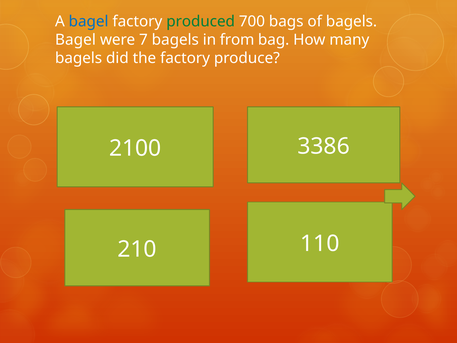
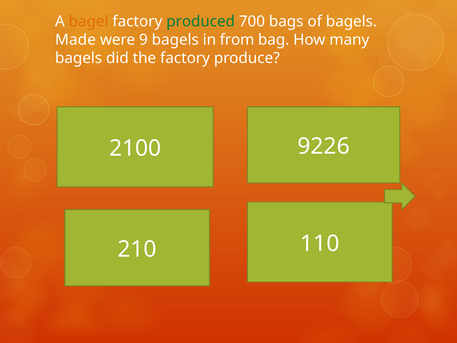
bagel at (89, 21) colour: blue -> orange
Bagel at (75, 40): Bagel -> Made
7: 7 -> 9
3386: 3386 -> 9226
